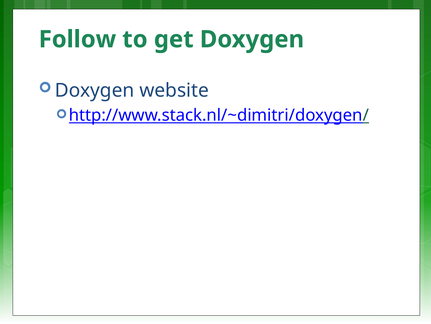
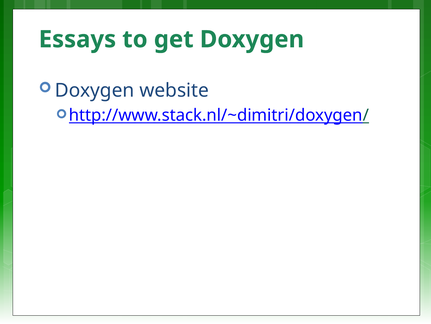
Follow: Follow -> Essays
